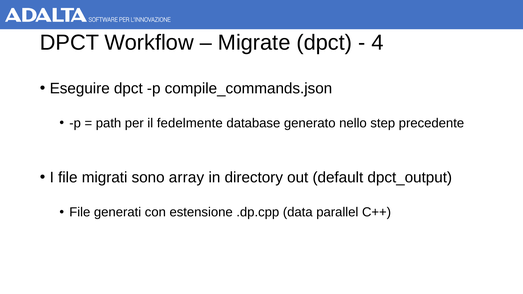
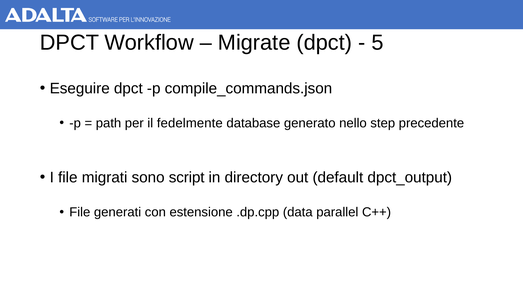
4: 4 -> 5
array: array -> script
